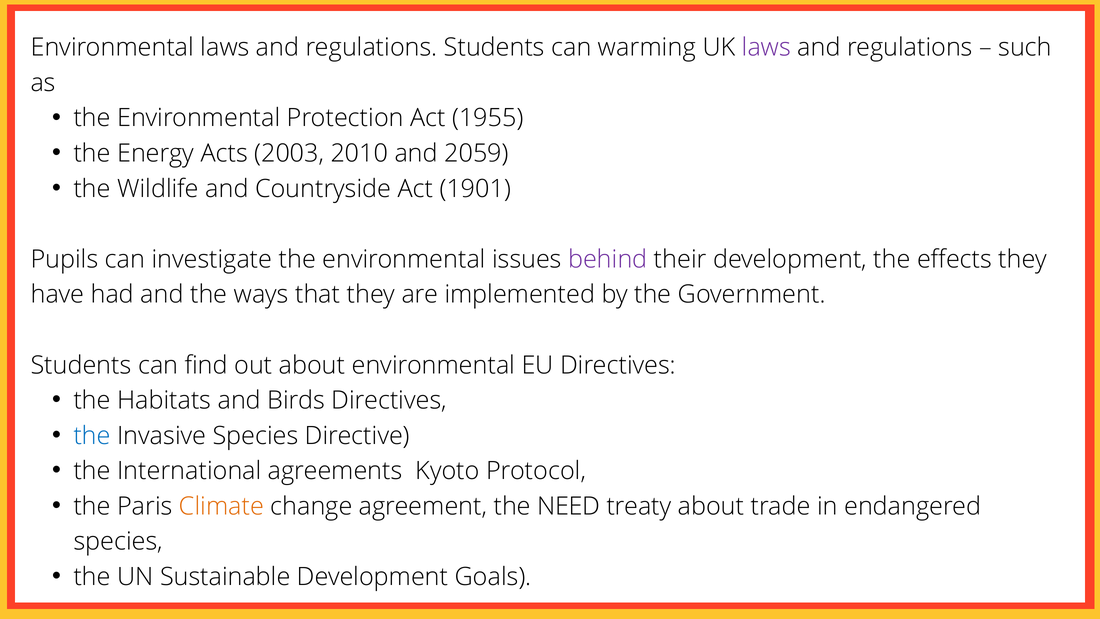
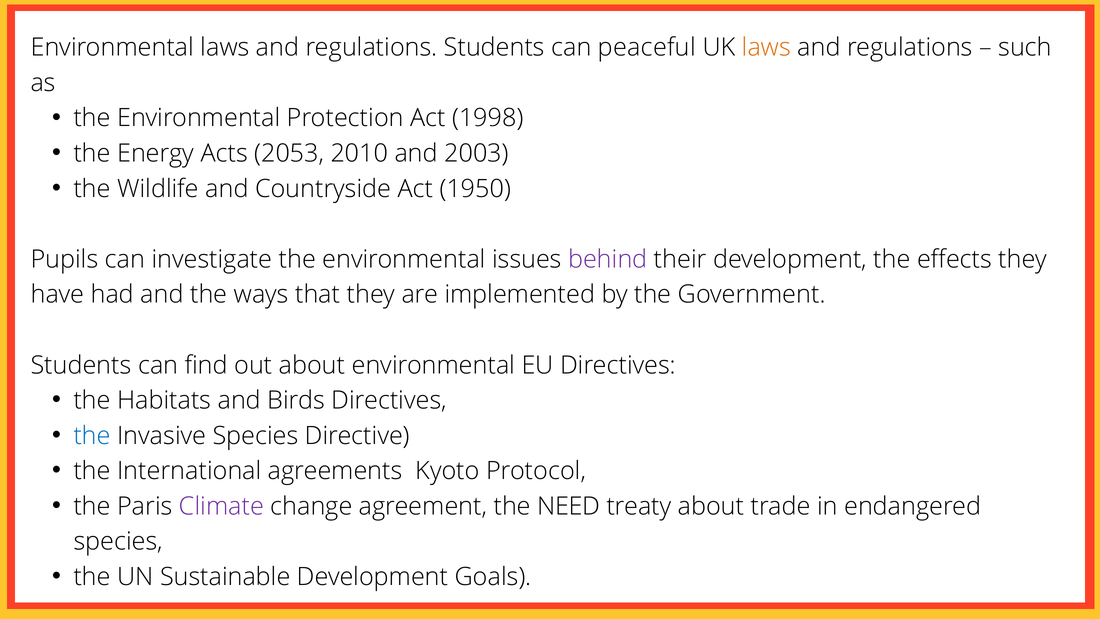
warming: warming -> peaceful
laws at (766, 48) colour: purple -> orange
1955: 1955 -> 1998
2003: 2003 -> 2053
2059: 2059 -> 2003
1901: 1901 -> 1950
Climate colour: orange -> purple
